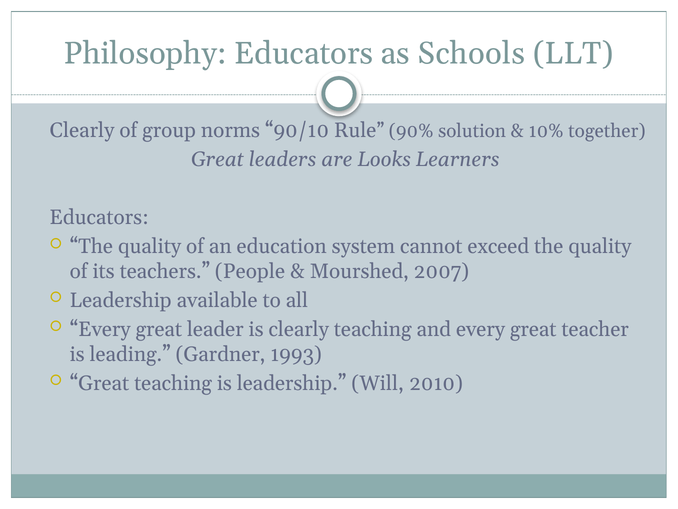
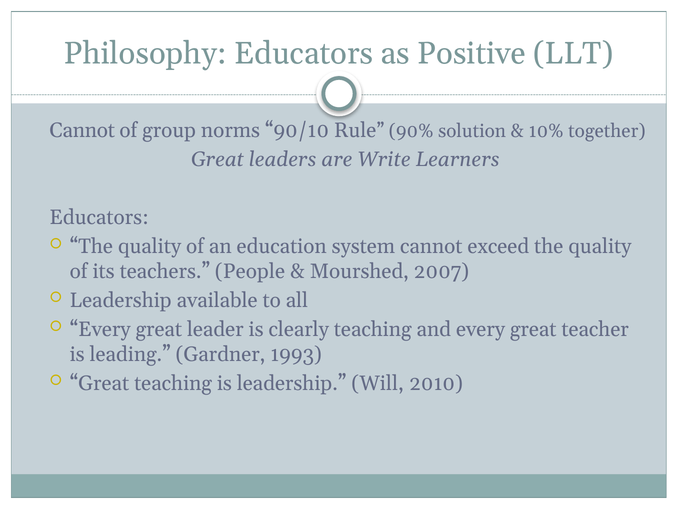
Schools: Schools -> Positive
Clearly at (82, 130): Clearly -> Cannot
Looks: Looks -> Write
